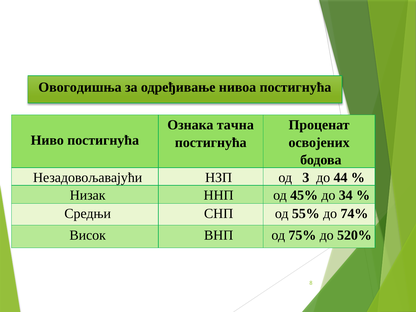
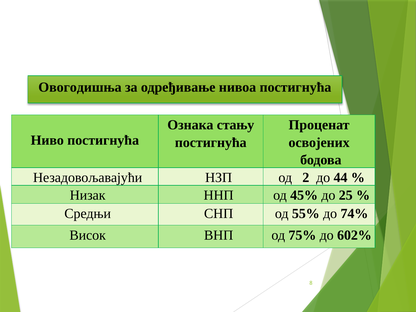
тачна: тачна -> стању
3: 3 -> 2
34: 34 -> 25
520%: 520% -> 602%
